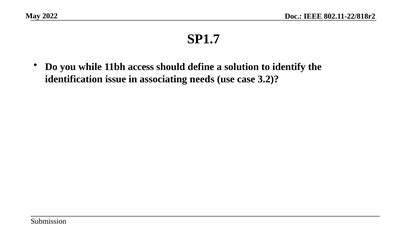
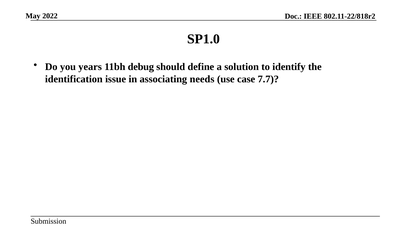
SP1.7: SP1.7 -> SP1.0
while: while -> years
access: access -> debug
3.2: 3.2 -> 7.7
